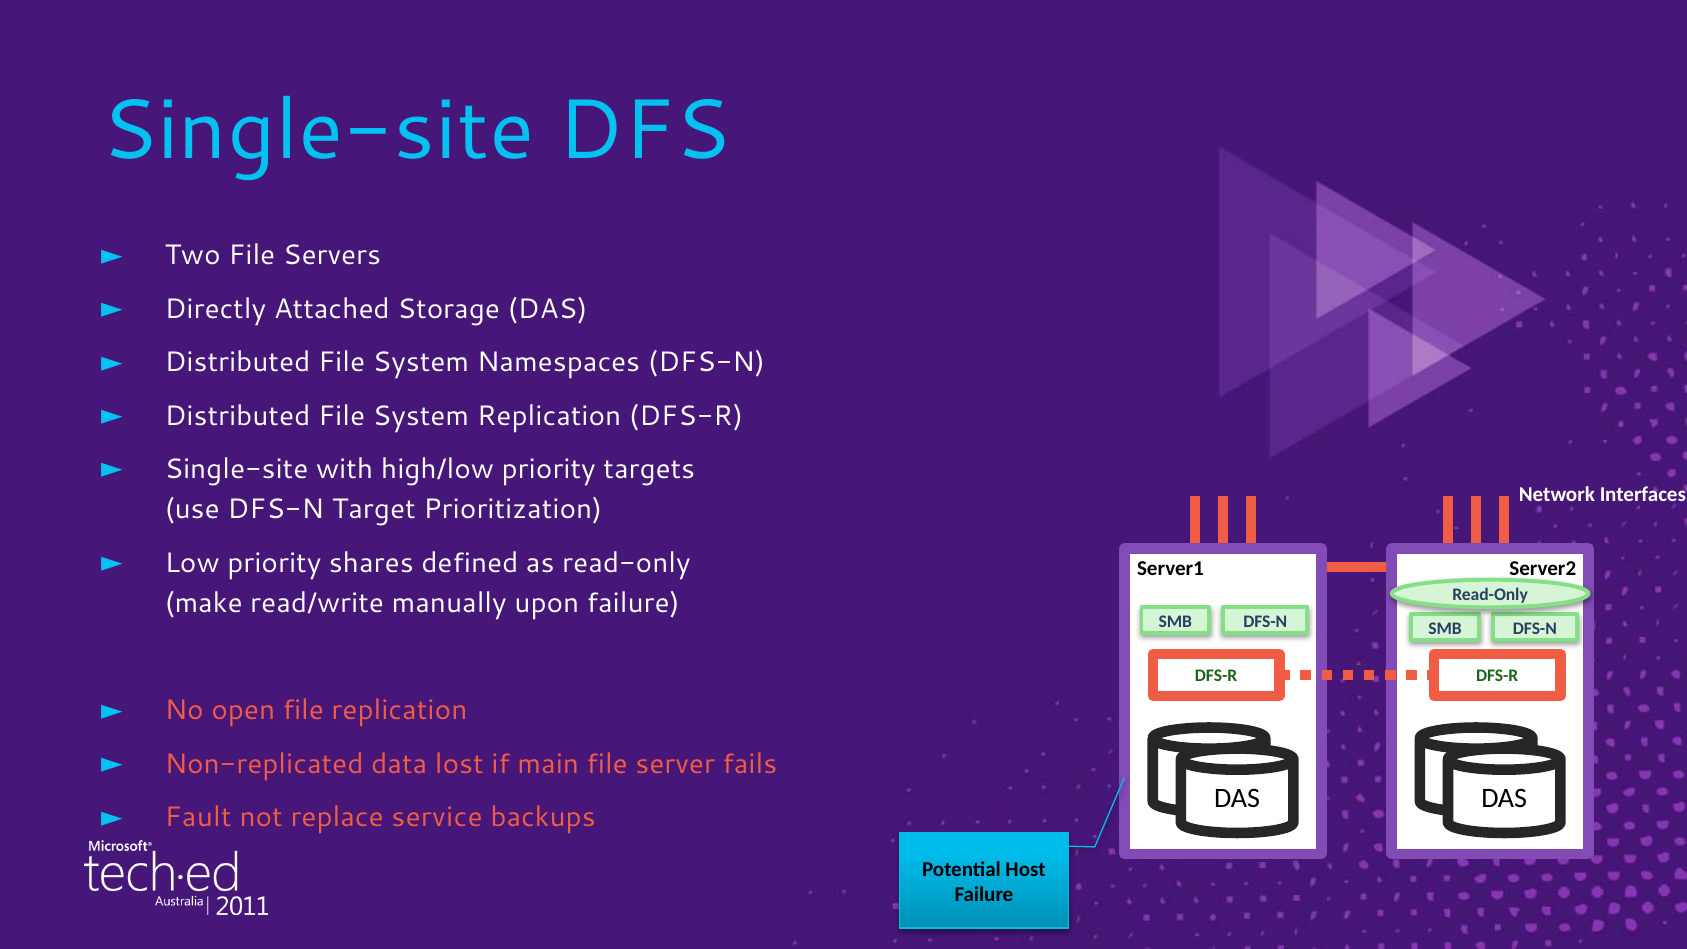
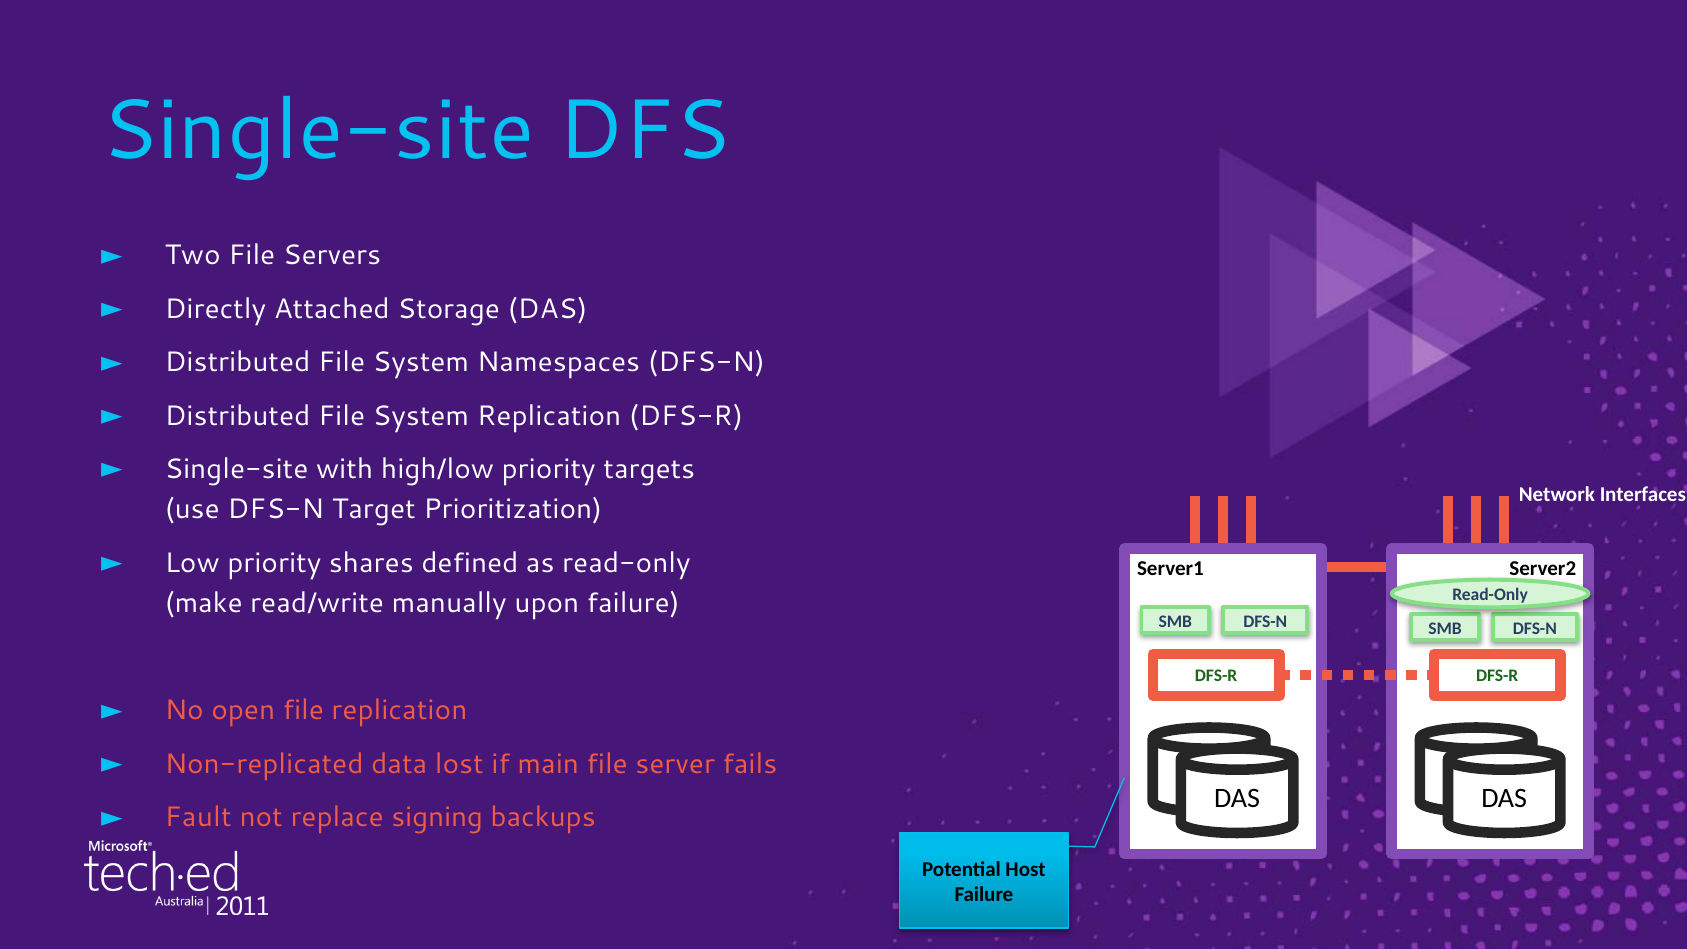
service: service -> signing
